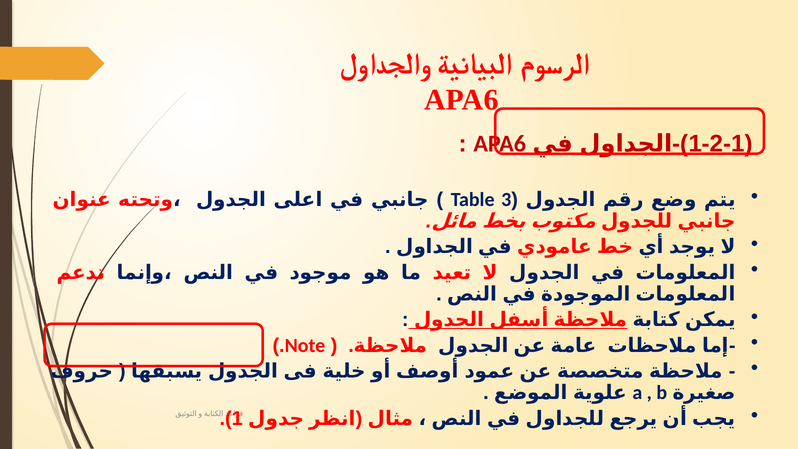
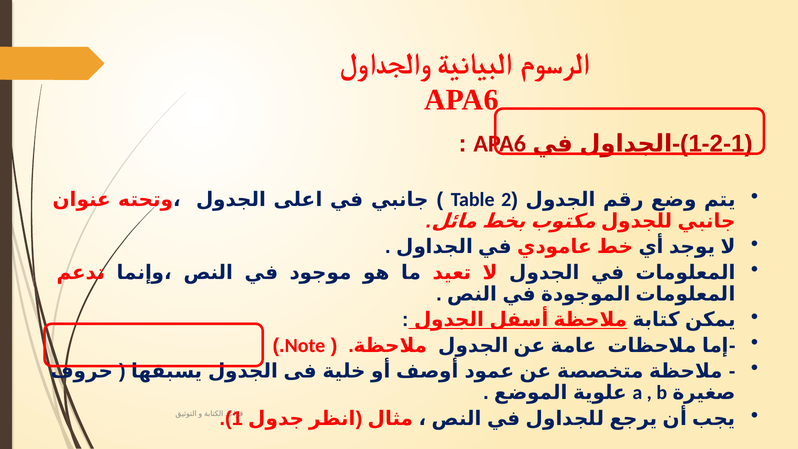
3: 3 -> 2
